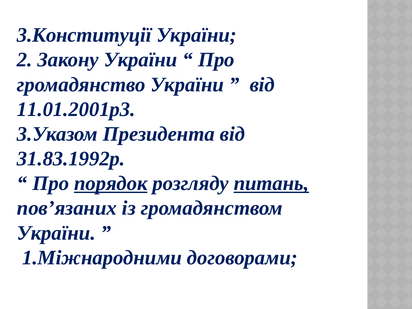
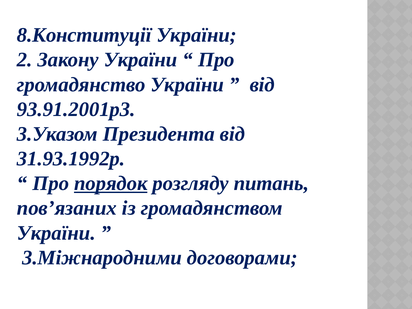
3.Конституції: 3.Конституції -> 8.Конституції
11.01.2001р3: 11.01.2001р3 -> 93.91.2001р3
31.83.1992р: 31.83.1992р -> 31.93.1992р
питань underline: present -> none
1.Міжнародними: 1.Міжнародними -> 3.Міжнародними
